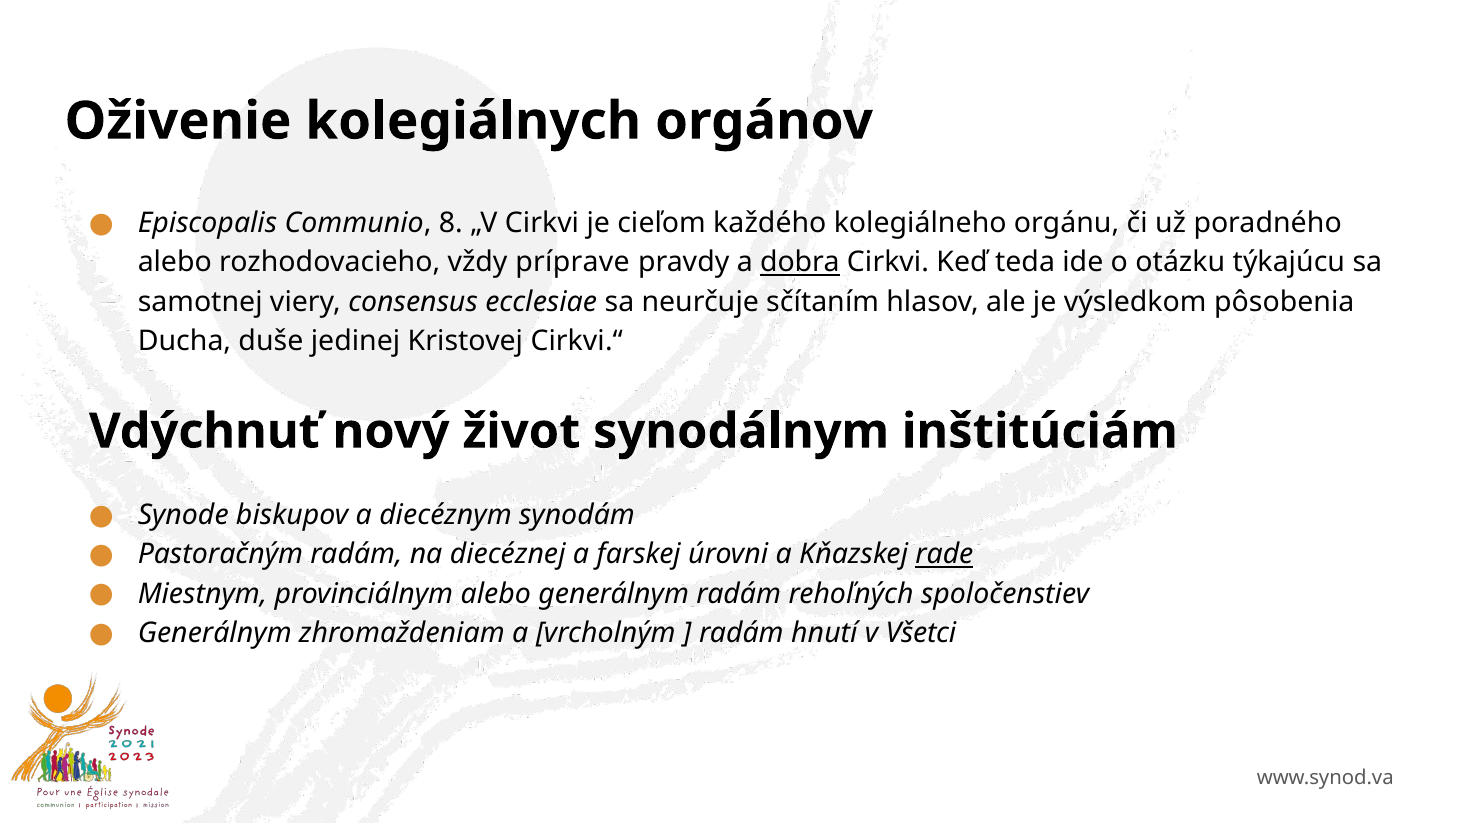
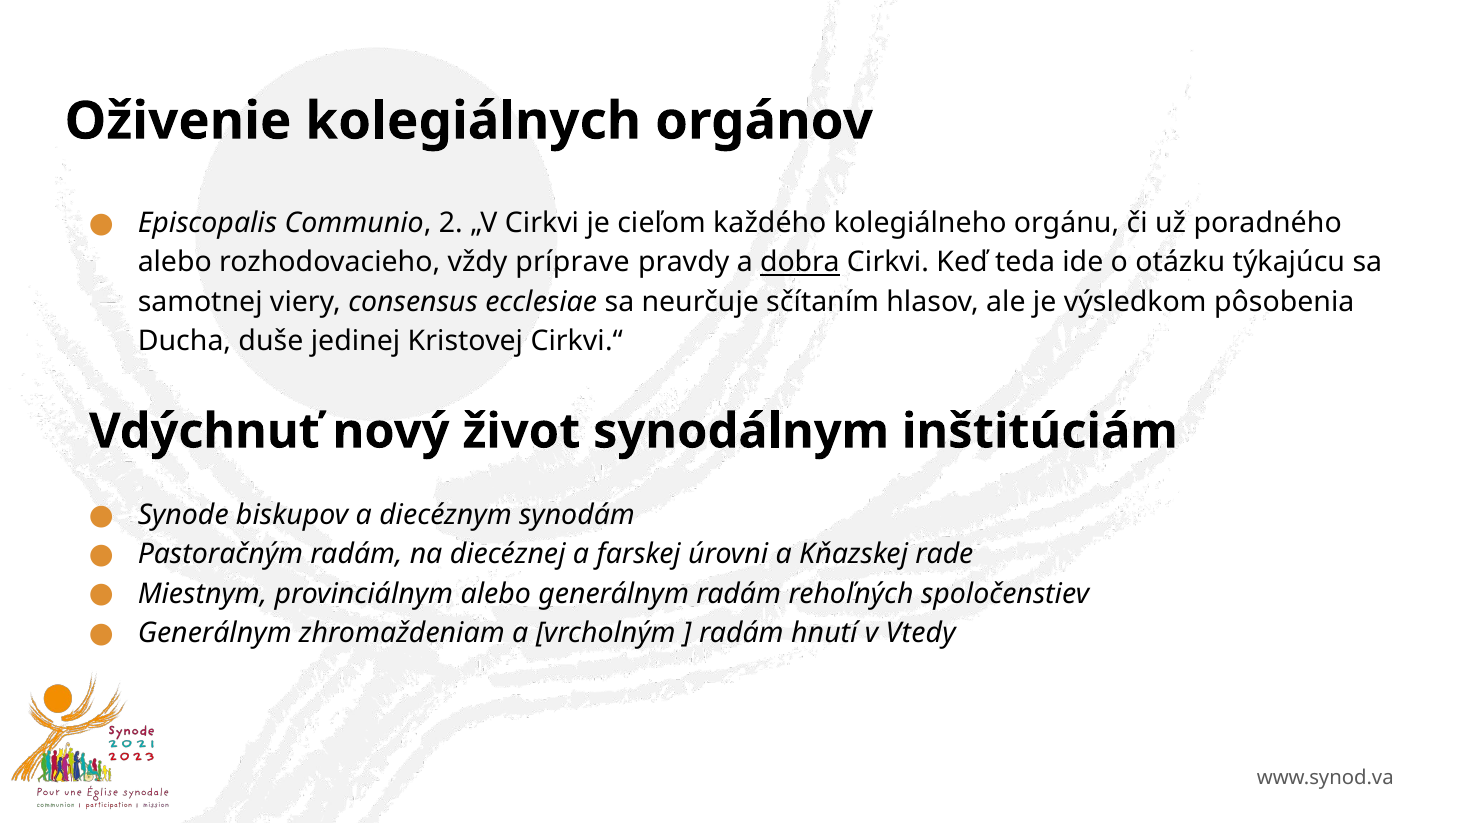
8: 8 -> 2
rade underline: present -> none
Všetci: Všetci -> Vtedy
